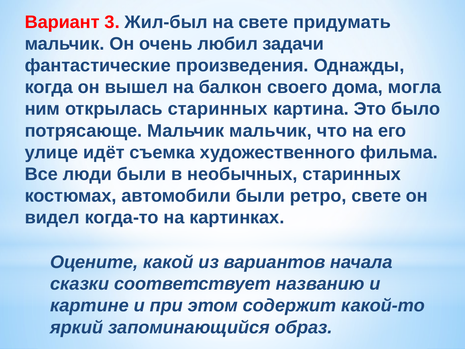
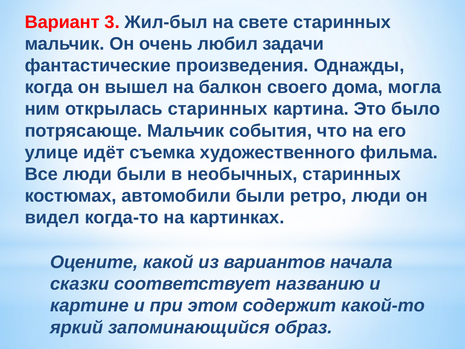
свете придумать: придумать -> старинных
Мальчик мальчик: мальчик -> события
ретро свете: свете -> люди
